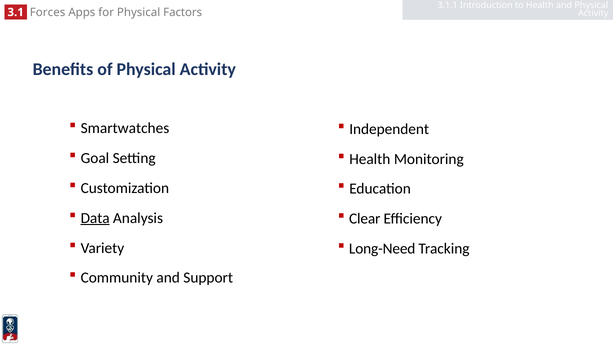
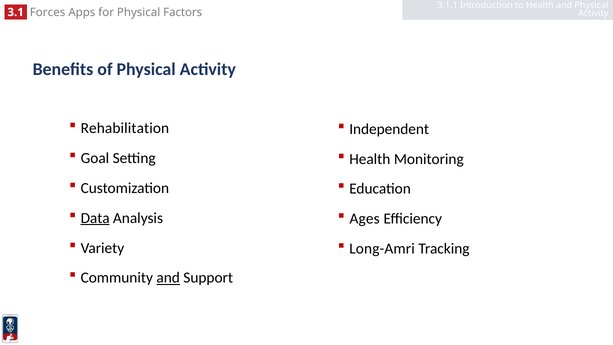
Smartwatches: Smartwatches -> Rehabilitation
Clear: Clear -> Ages
Long-Need: Long-Need -> Long-Amri
and at (168, 278) underline: none -> present
